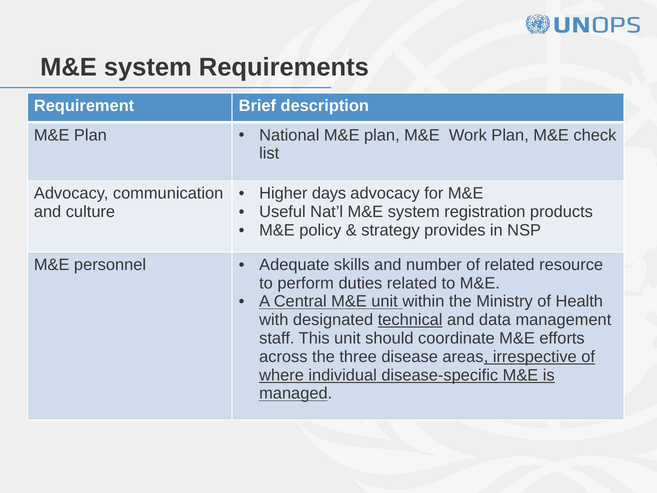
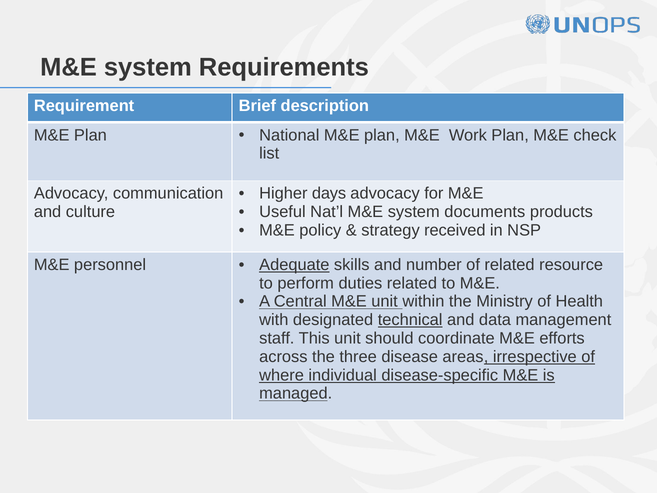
registration: registration -> documents
provides: provides -> received
Adequate underline: none -> present
